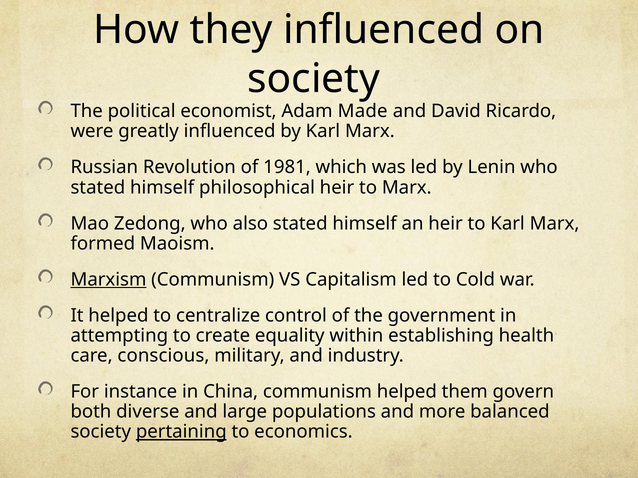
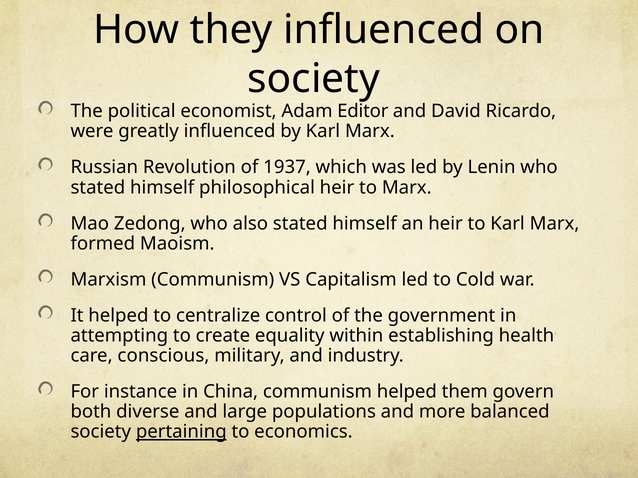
Made: Made -> Editor
1981: 1981 -> 1937
Marxism underline: present -> none
